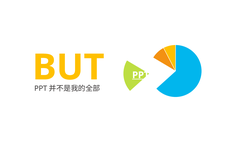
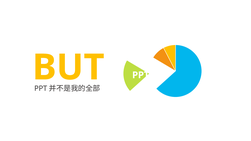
PPT at (141, 75) underline: present -> none
